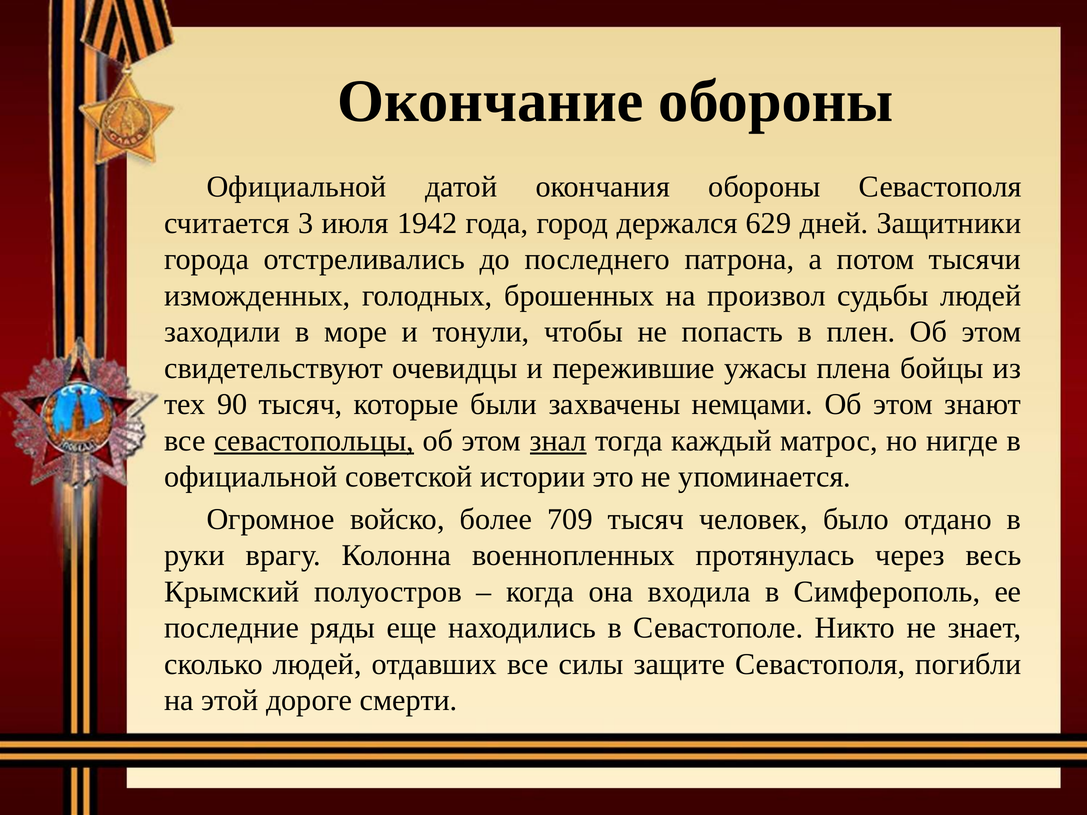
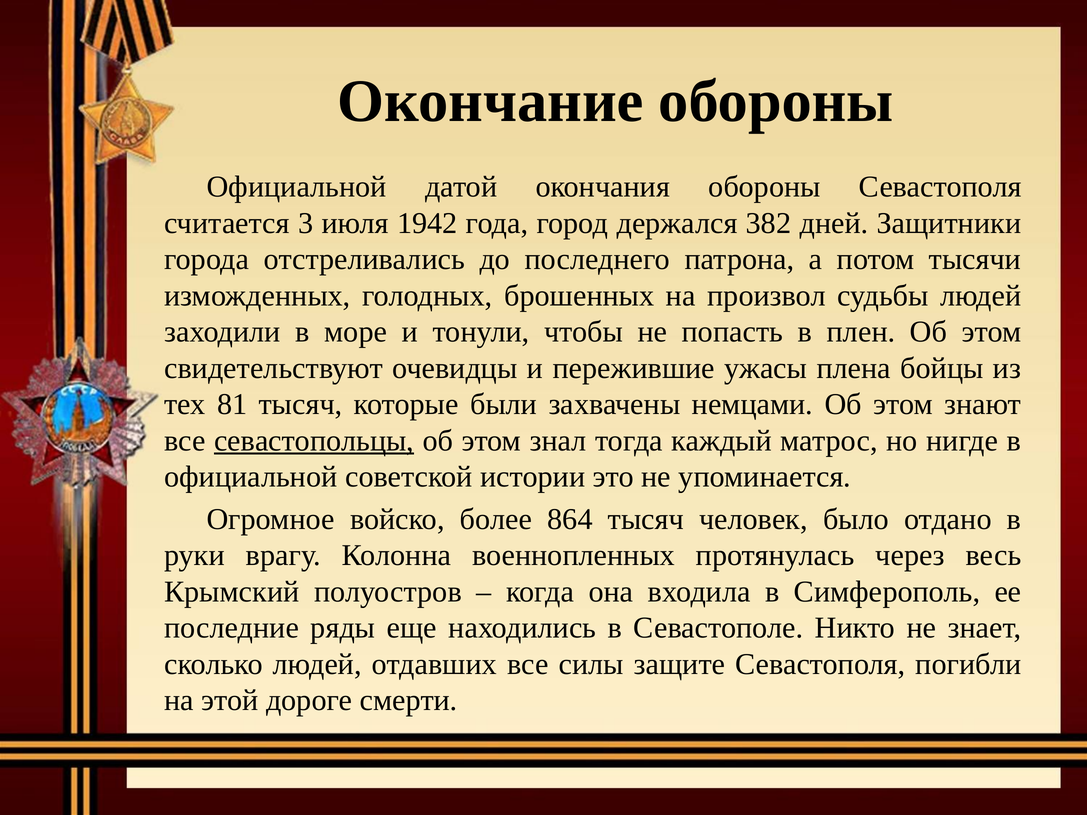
629: 629 -> 382
90: 90 -> 81
знал underline: present -> none
709: 709 -> 864
